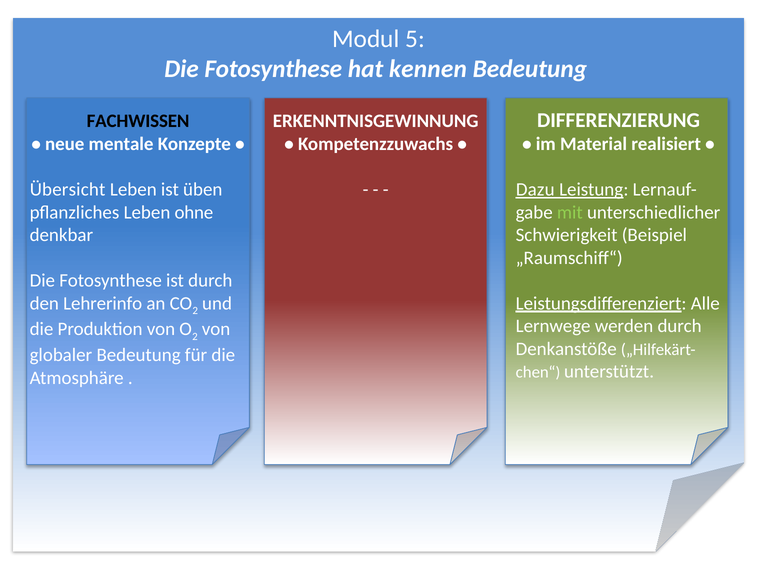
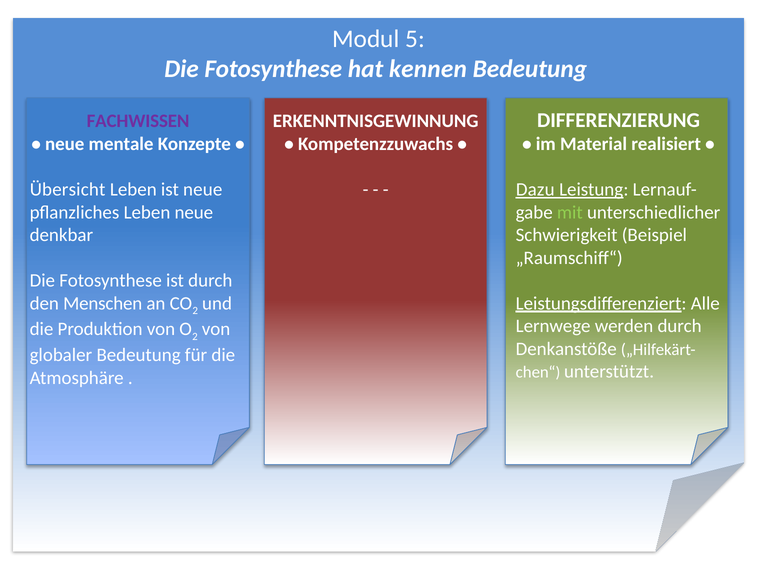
FACHWISSEN colour: black -> purple
ist üben: üben -> neue
Leben ohne: ohne -> neue
Lehrerinfo: Lehrerinfo -> Menschen
